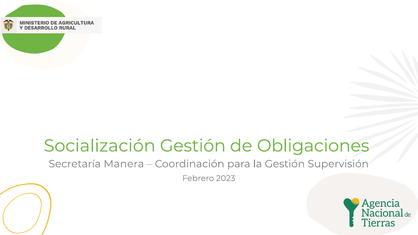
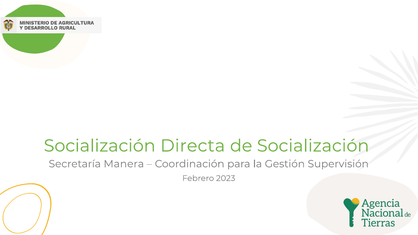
Socialización Gestión: Gestión -> Directa
de Obligaciones: Obligaciones -> Socialización
